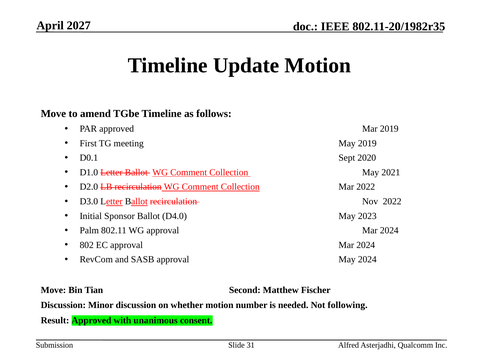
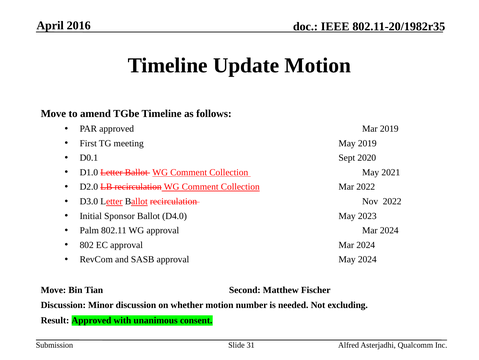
2027: 2027 -> 2016
following: following -> excluding
